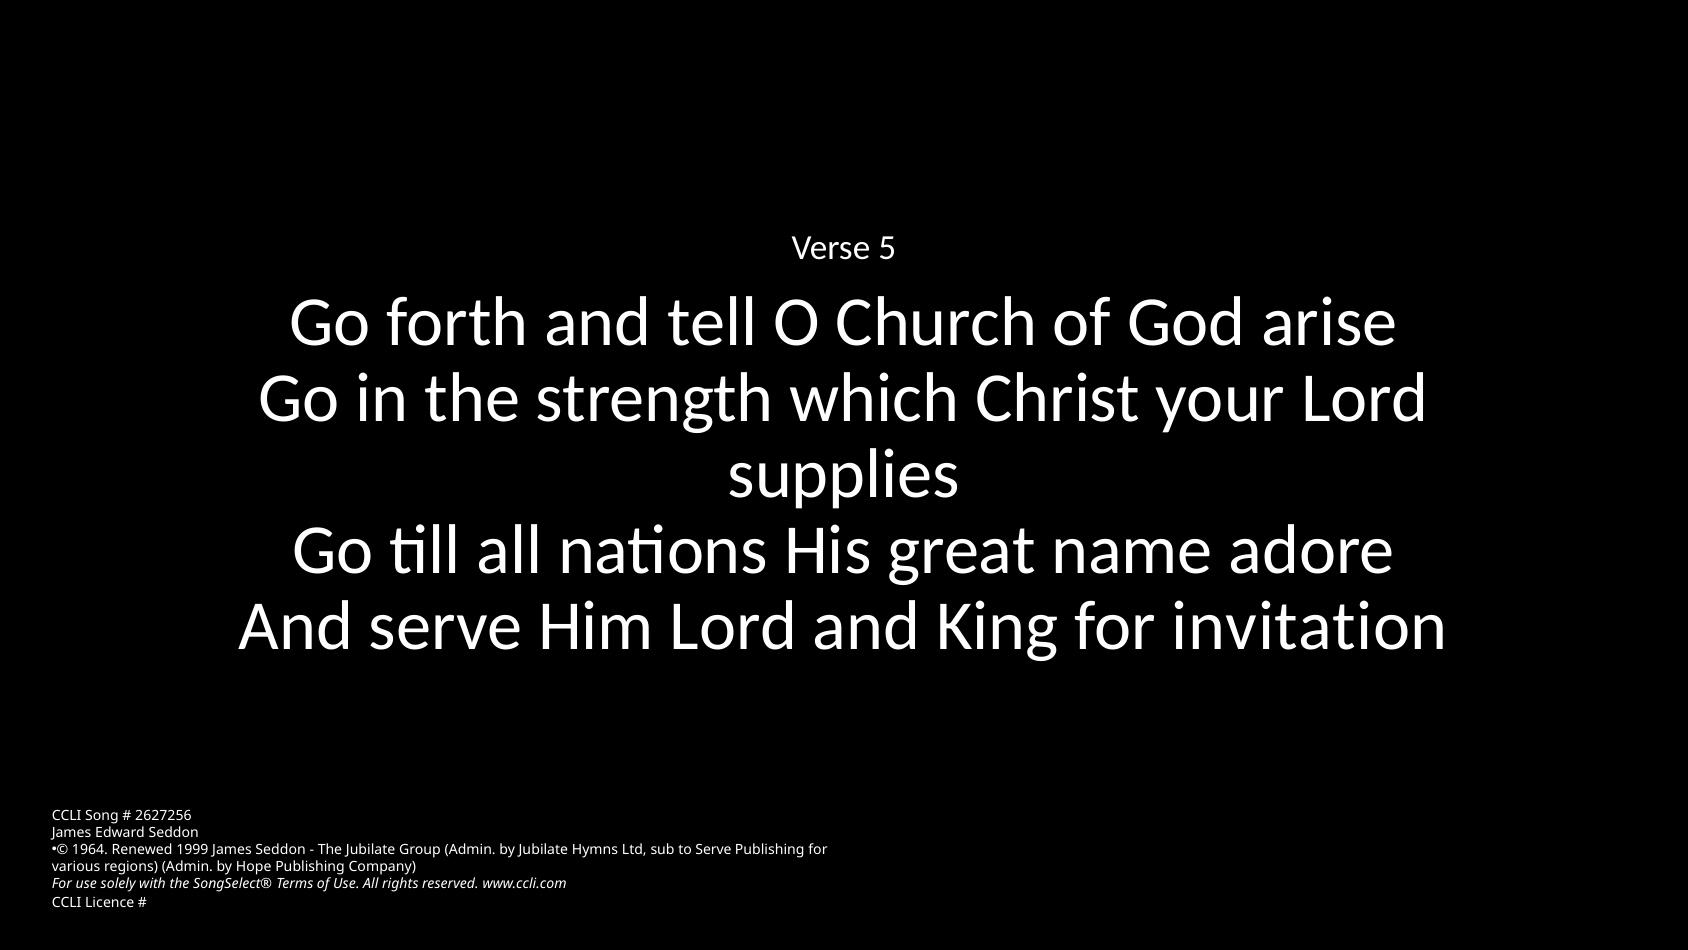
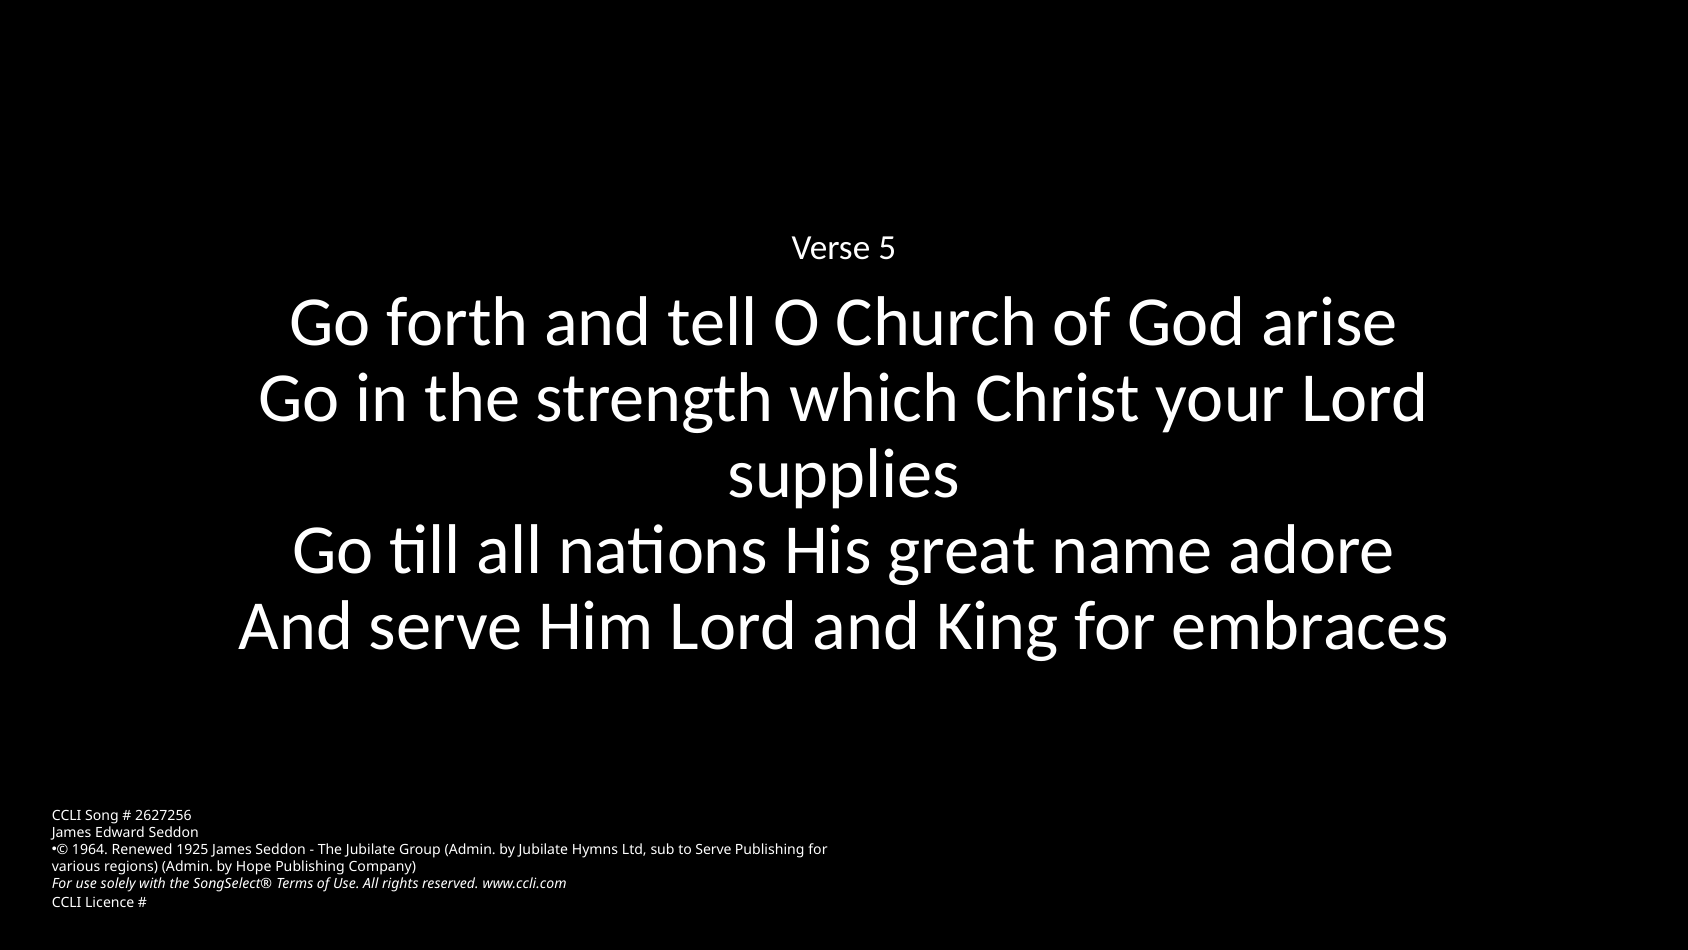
invitation: invitation -> embraces
1999: 1999 -> 1925
